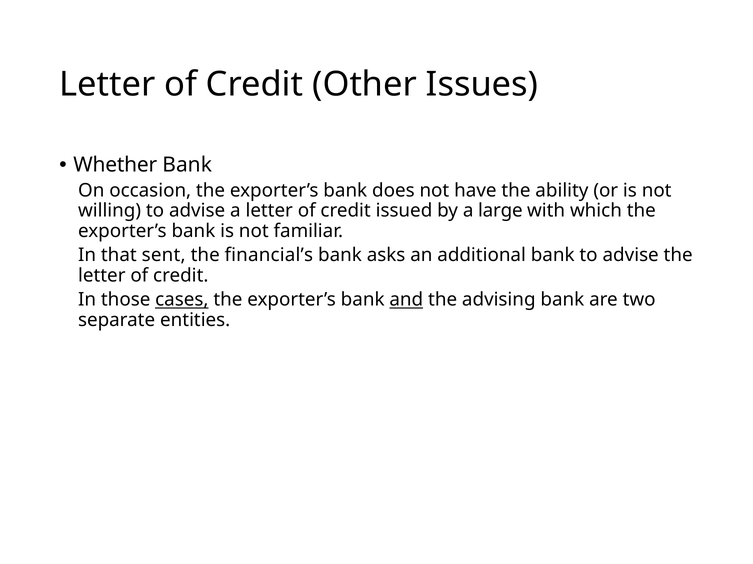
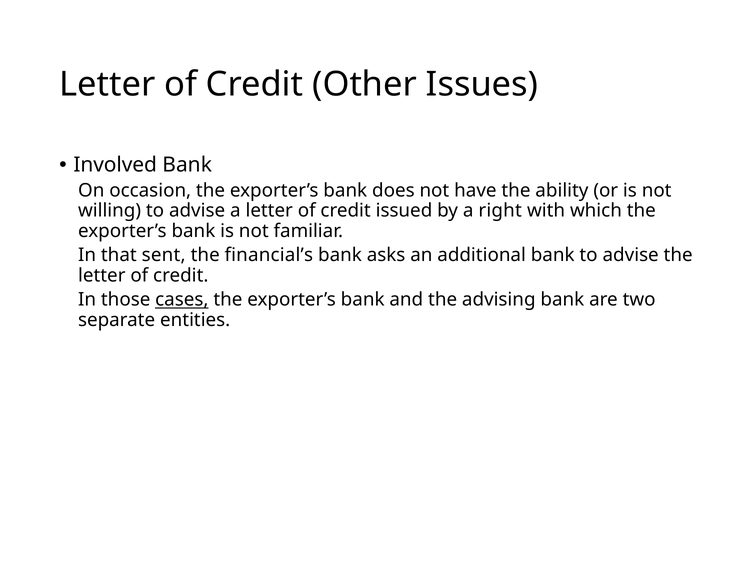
Whether: Whether -> Involved
large: large -> right
and underline: present -> none
